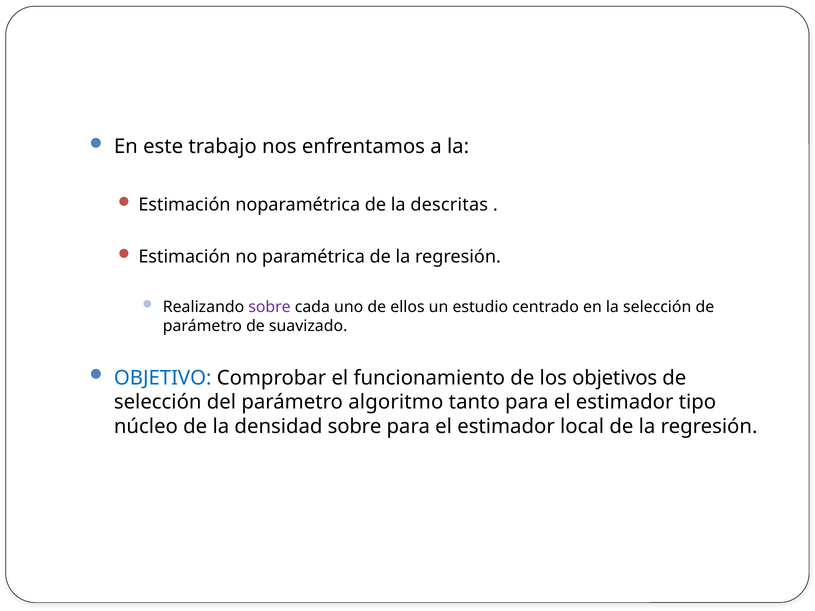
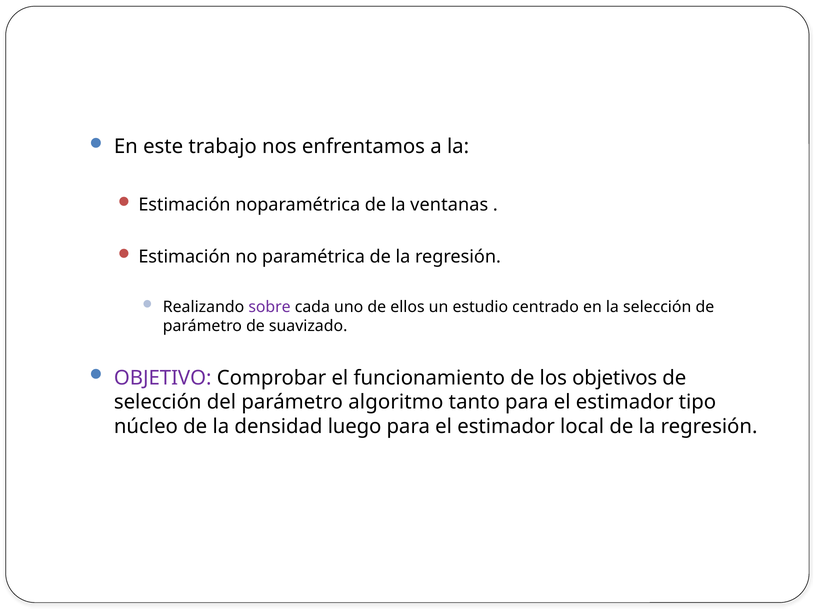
descritas: descritas -> ventanas
OBJETIVO colour: blue -> purple
densidad sobre: sobre -> luego
